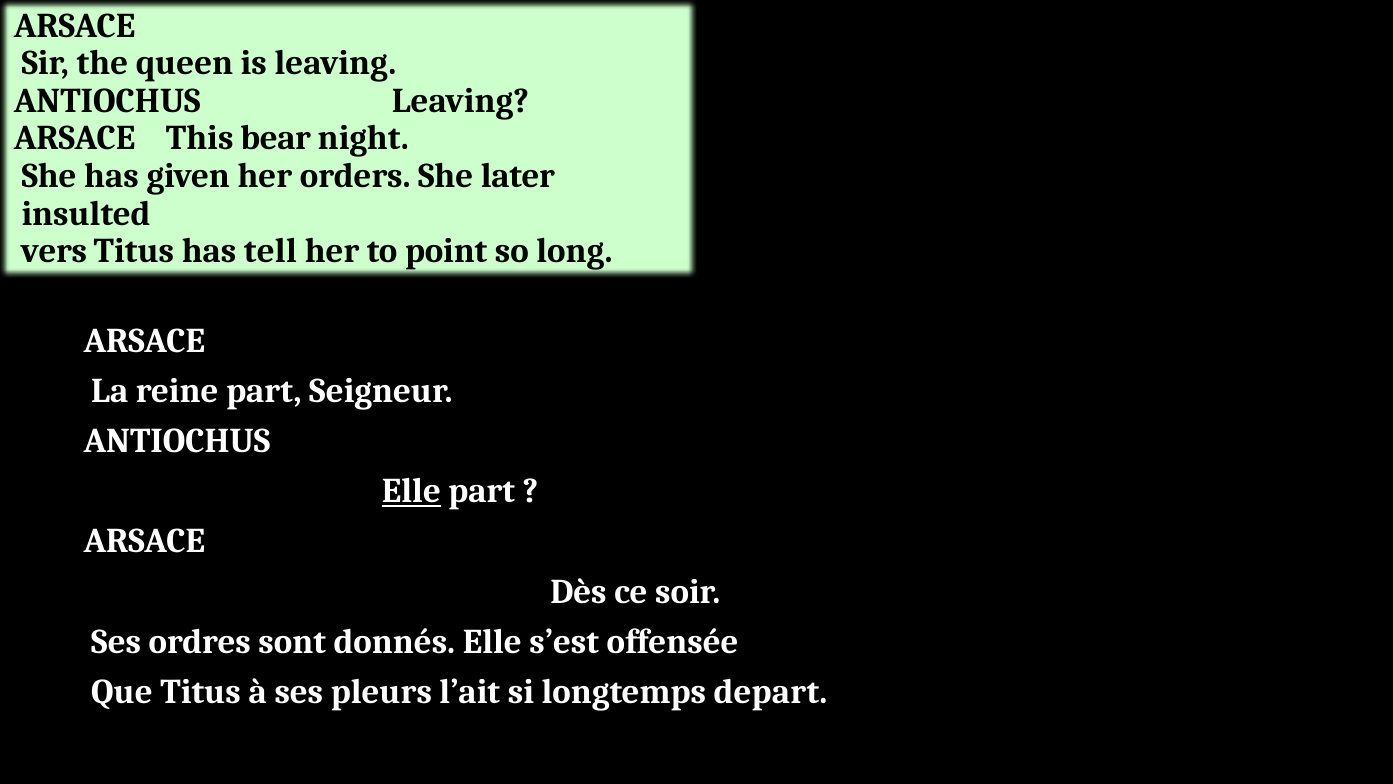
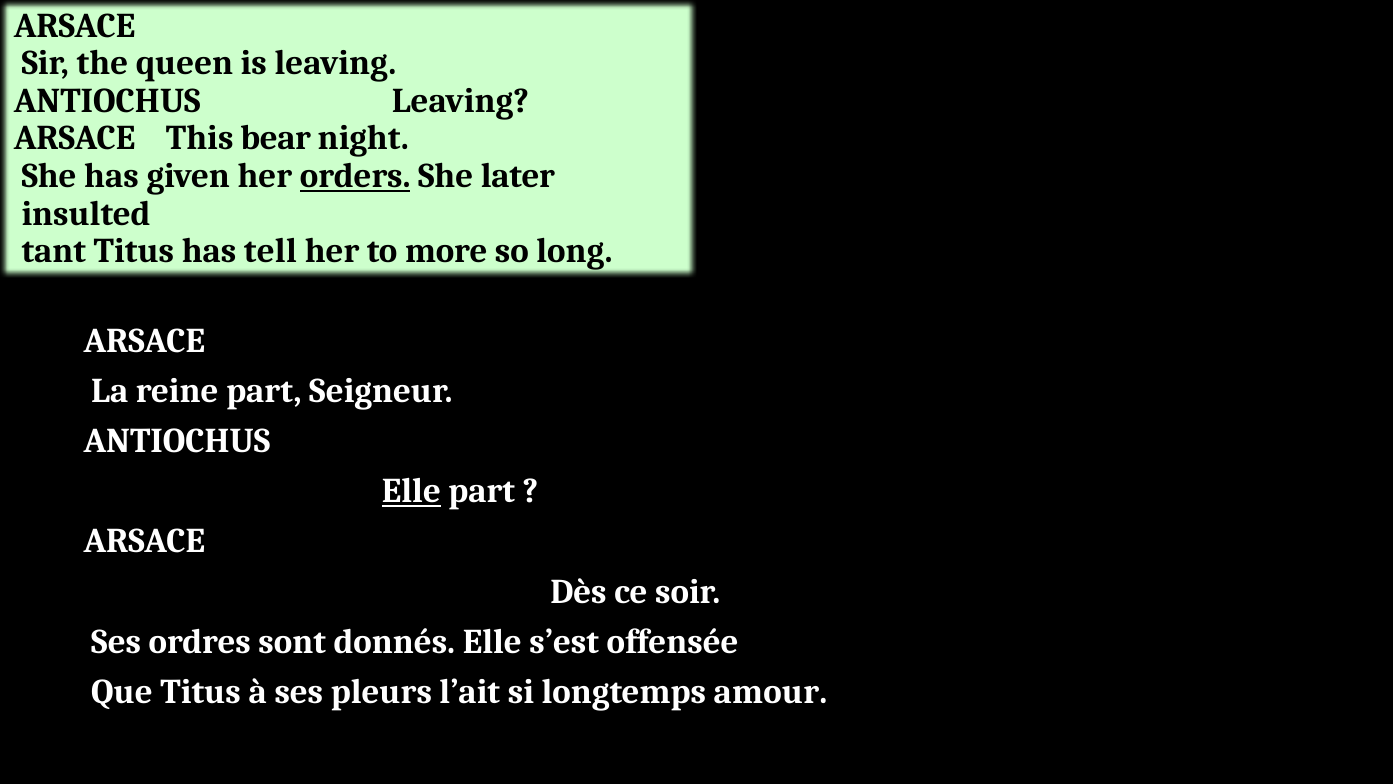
orders underline: none -> present
vers: vers -> tant
point: point -> more
depart: depart -> amour
